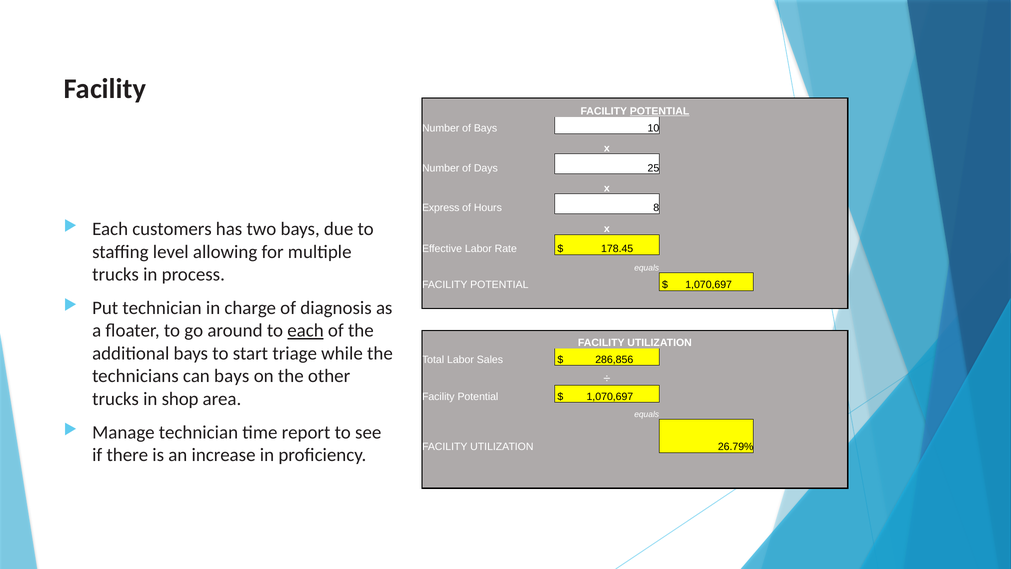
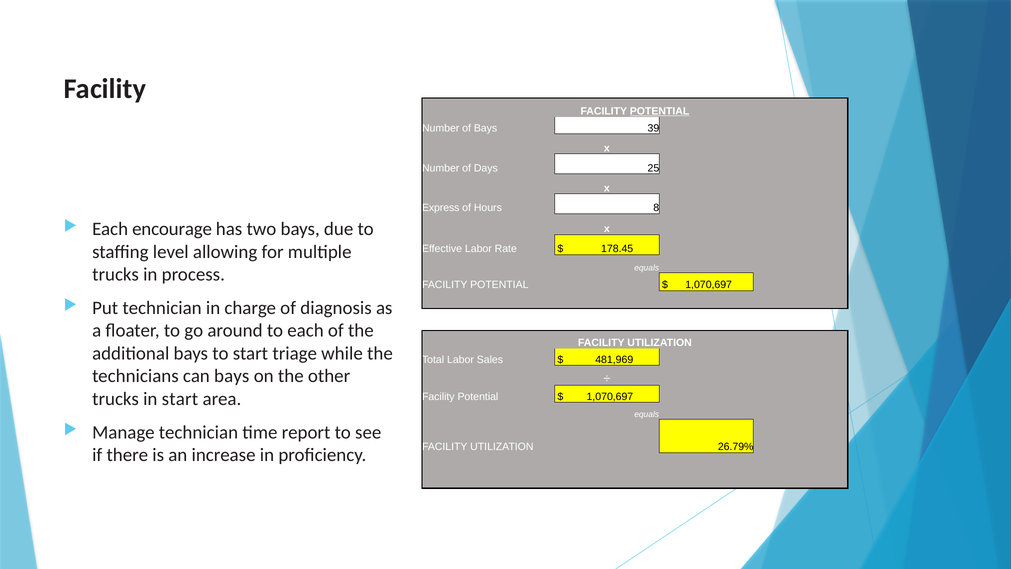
10: 10 -> 39
customers: customers -> encourage
each at (306, 330) underline: present -> none
286,856: 286,856 -> 481,969
in shop: shop -> start
